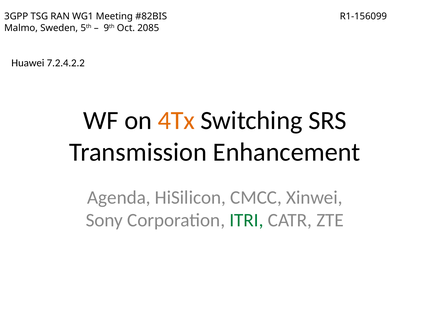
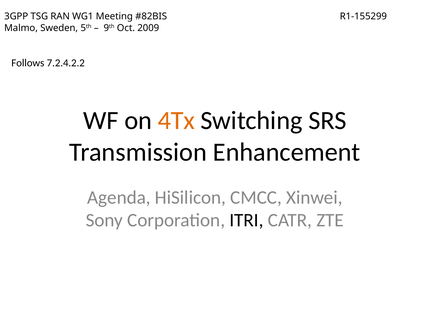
R1-156099: R1-156099 -> R1-155299
2085: 2085 -> 2009
Huawei: Huawei -> Follows
ITRI colour: green -> black
